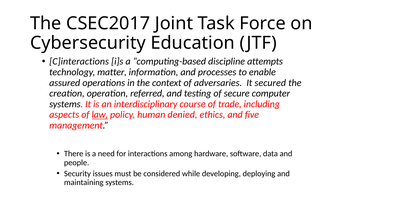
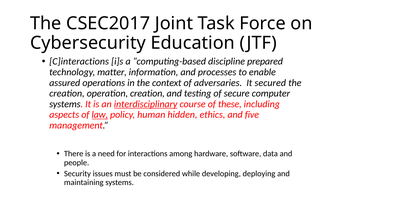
attempts: attempts -> prepared
operation referred: referred -> creation
interdisciplinary underline: none -> present
trade: trade -> these
denied: denied -> hidden
